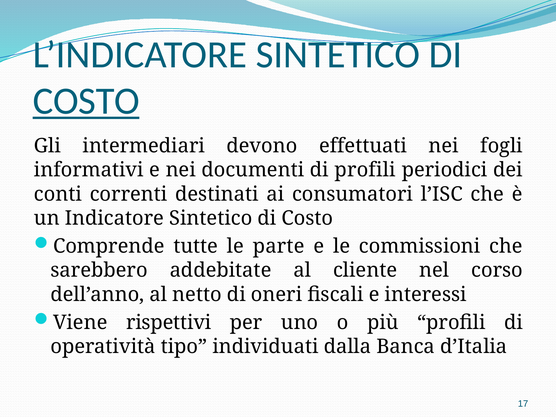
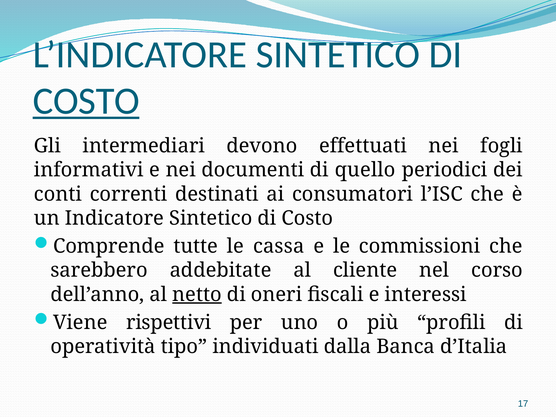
di profili: profili -> quello
parte: parte -> cassa
netto underline: none -> present
